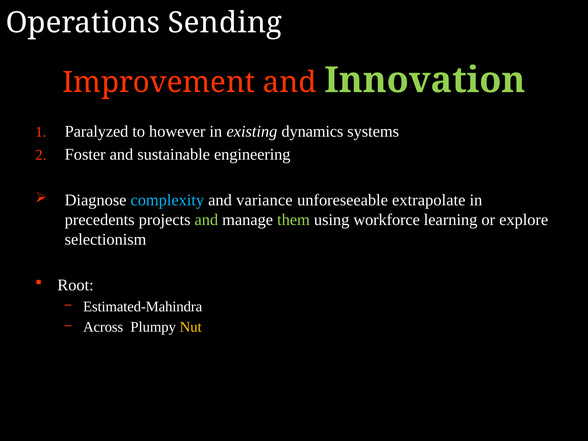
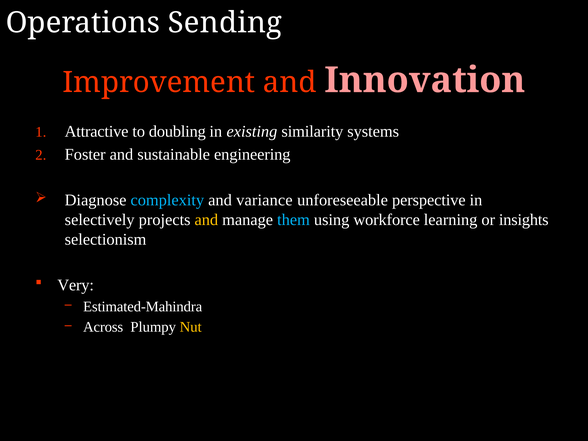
Innovation colour: light green -> pink
Paralyzed: Paralyzed -> Attractive
however: however -> doubling
dynamics: dynamics -> similarity
extrapolate: extrapolate -> perspective
precedents: precedents -> selectively
and at (206, 220) colour: light green -> yellow
them colour: light green -> light blue
explore: explore -> insights
Root: Root -> Very
